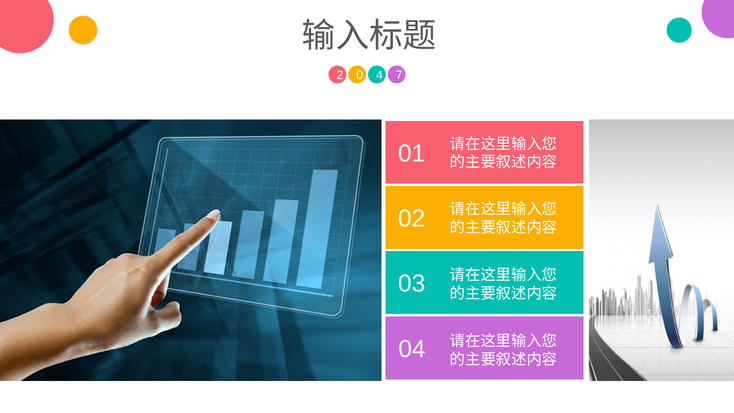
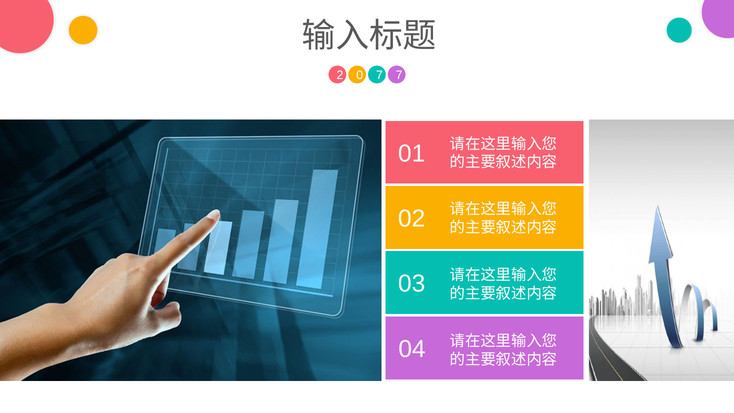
0 4: 4 -> 7
